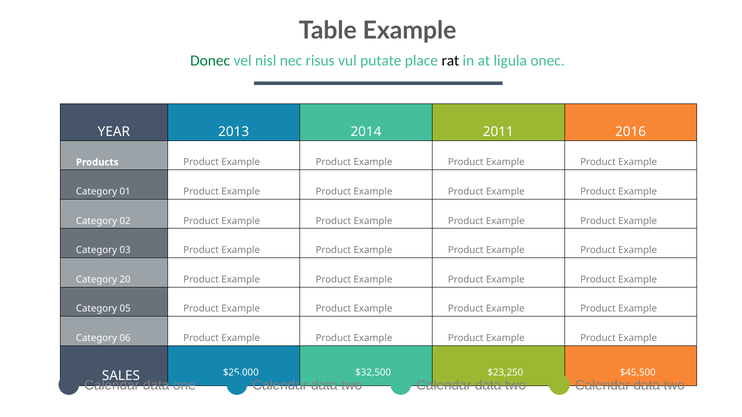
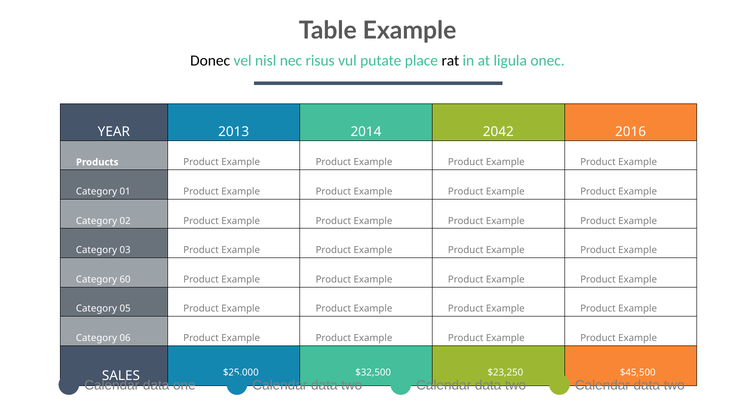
Donec colour: green -> black
2011: 2011 -> 2042
20: 20 -> 60
